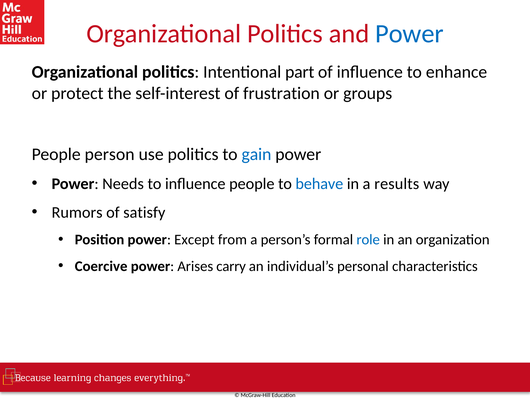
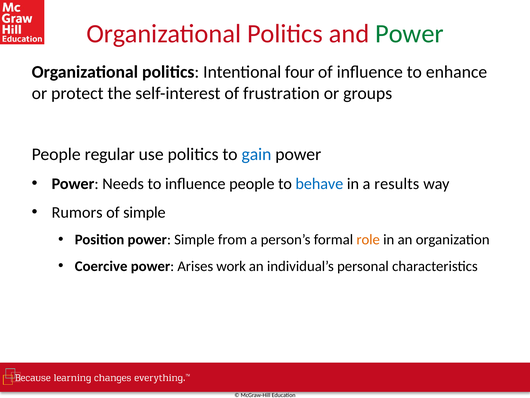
Power at (409, 34) colour: blue -> green
part: part -> four
person: person -> regular
of satisfy: satisfy -> simple
power Except: Except -> Simple
role colour: blue -> orange
carry: carry -> work
